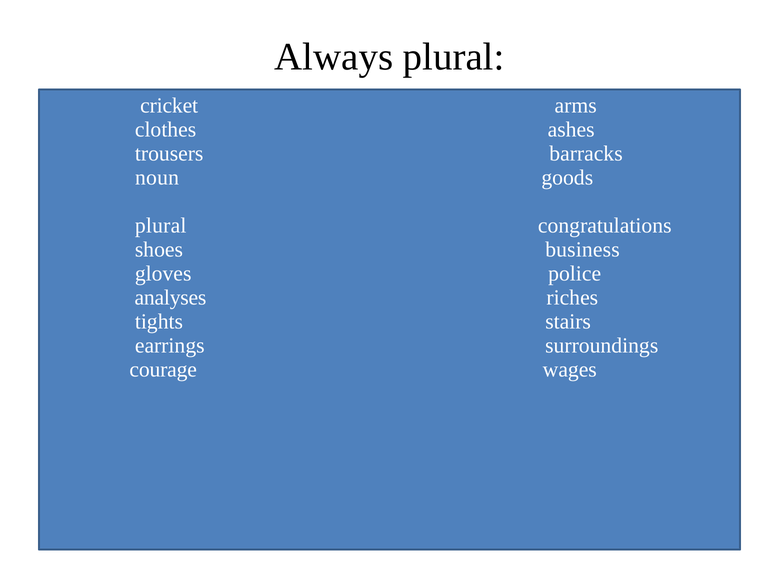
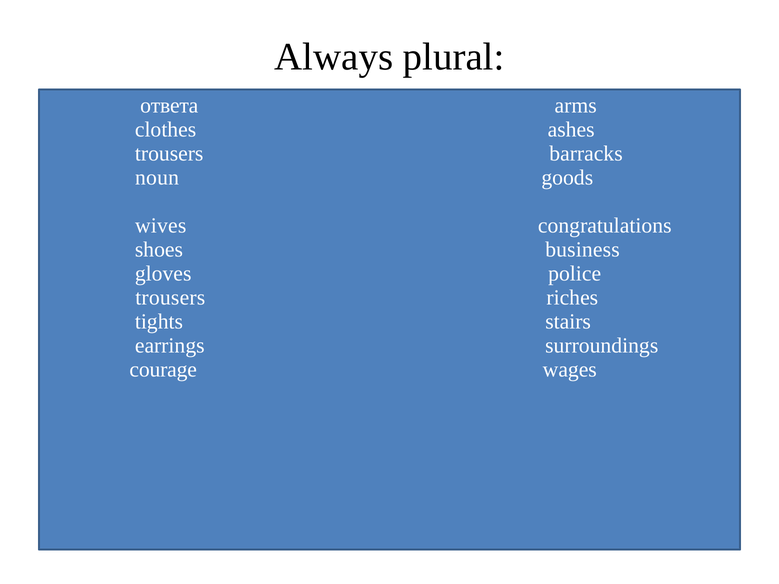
cricket: cricket -> ответа
plural at (161, 226): plural -> wives
analyses at (170, 298): analyses -> trousers
